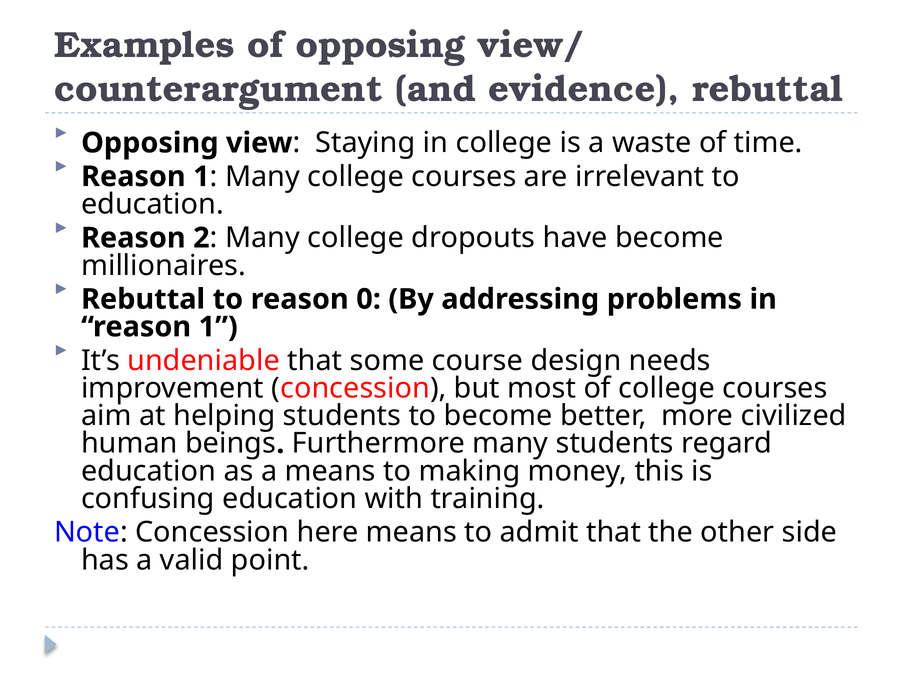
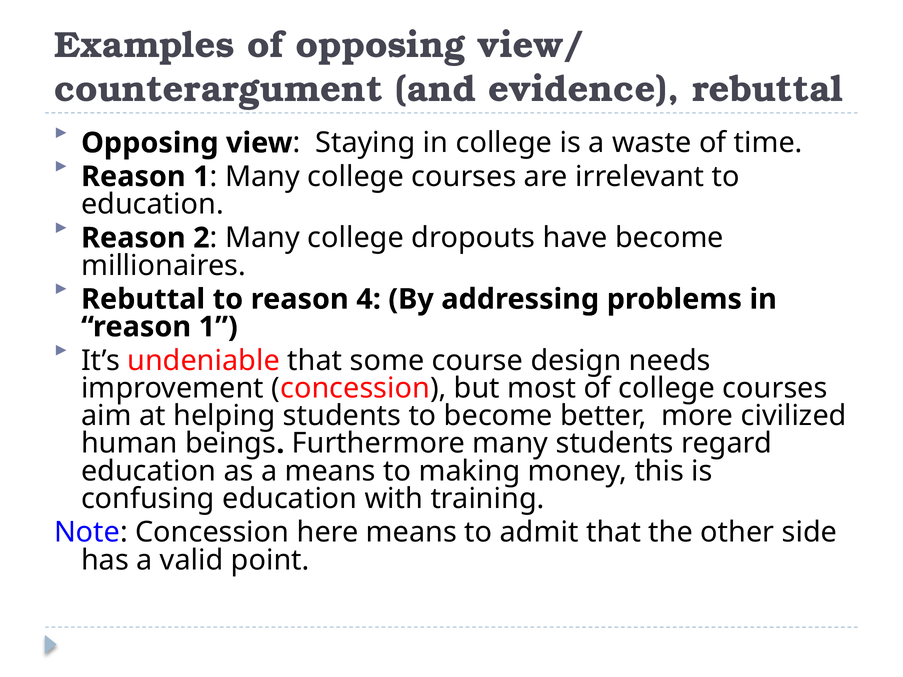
0: 0 -> 4
